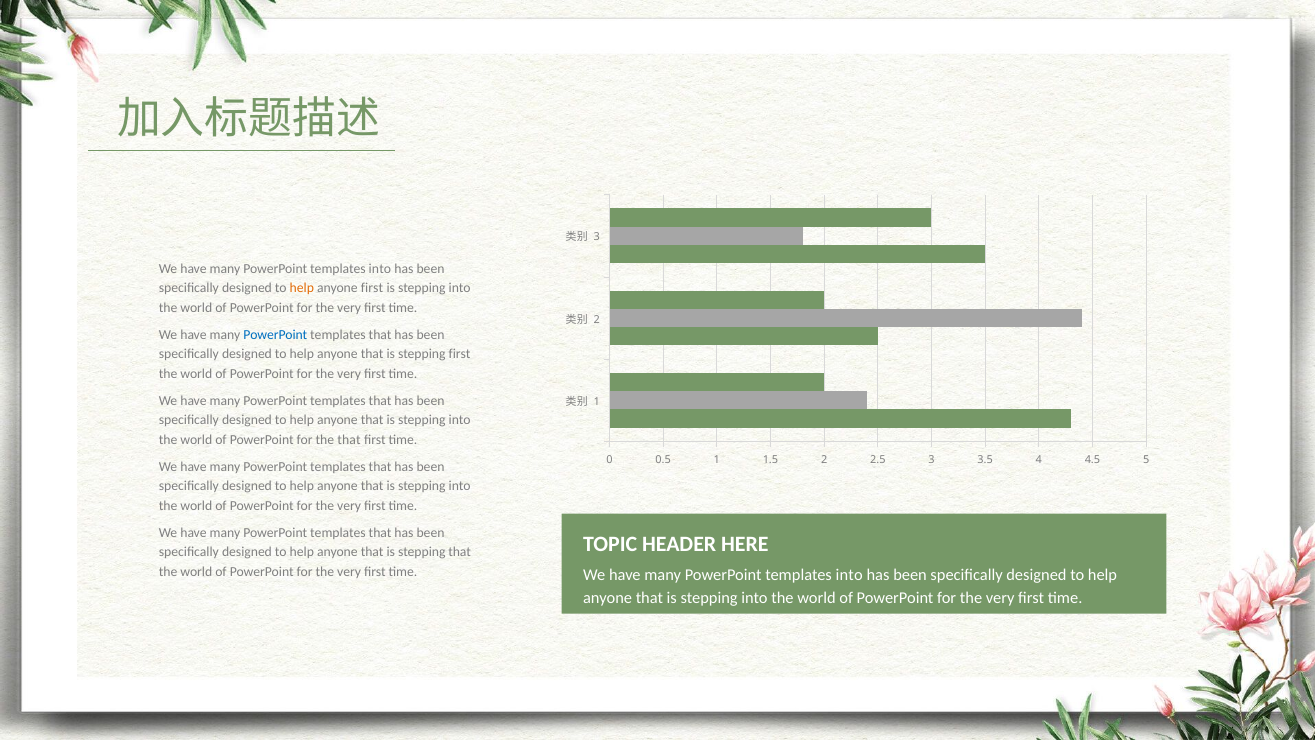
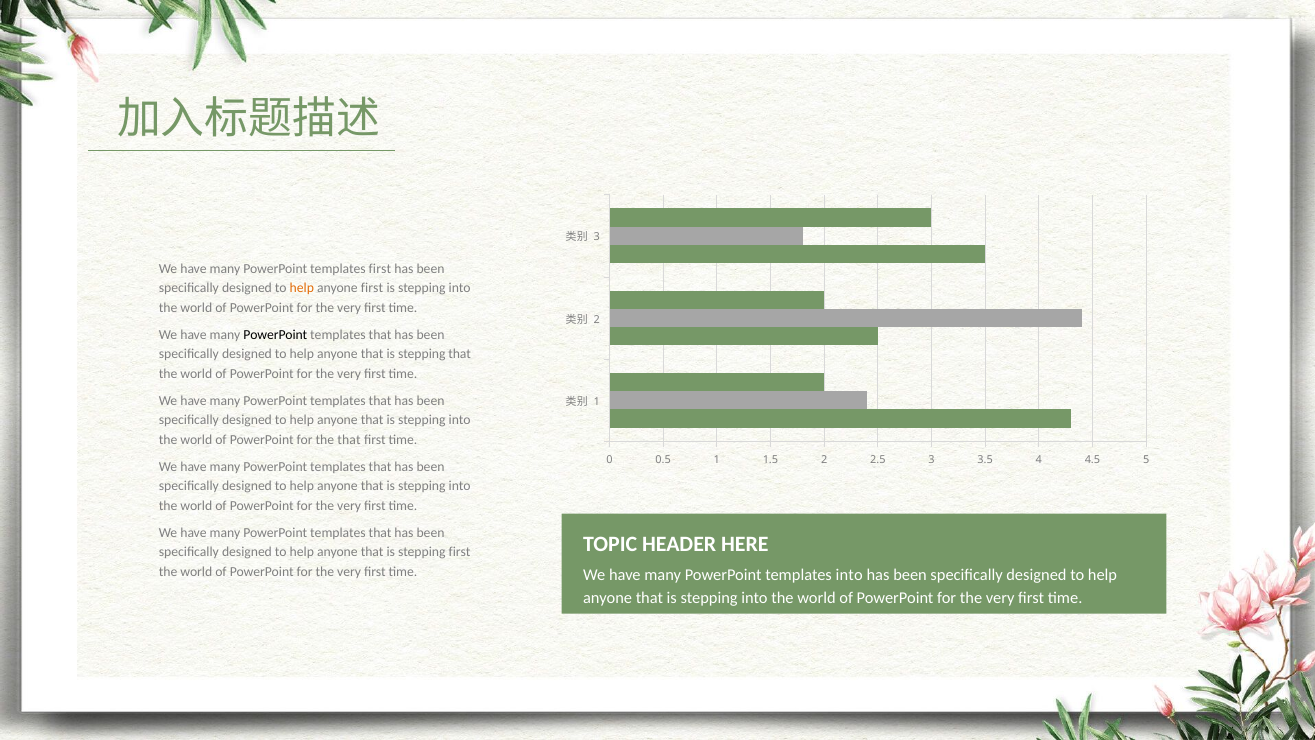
into at (380, 269): into -> first
PowerPoint at (275, 335) colour: blue -> black
stepping first: first -> that
stepping that: that -> first
